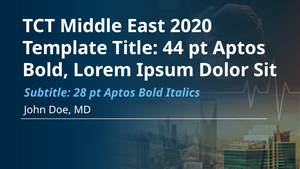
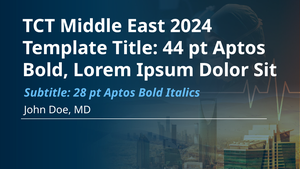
2020: 2020 -> 2024
